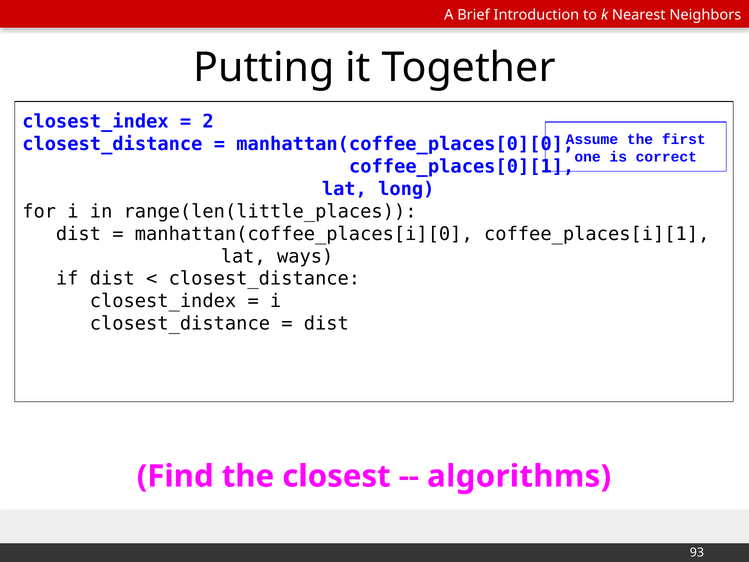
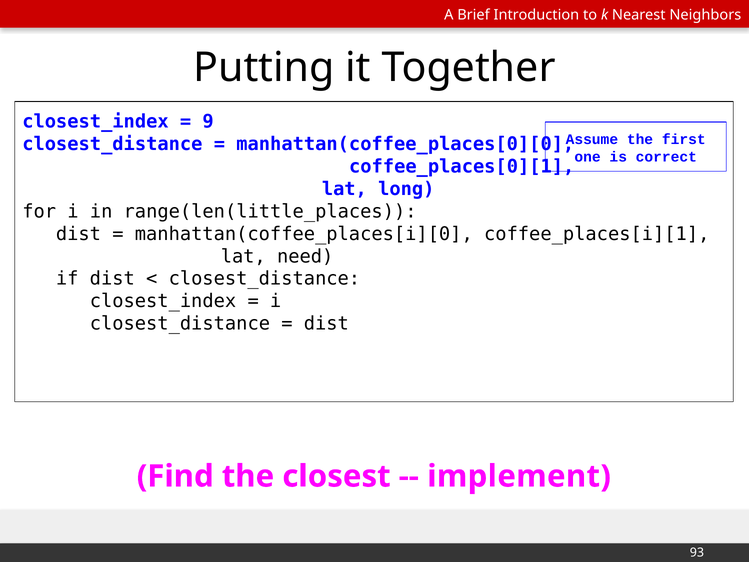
2: 2 -> 9
ways: ways -> need
algorithms: algorithms -> implement
